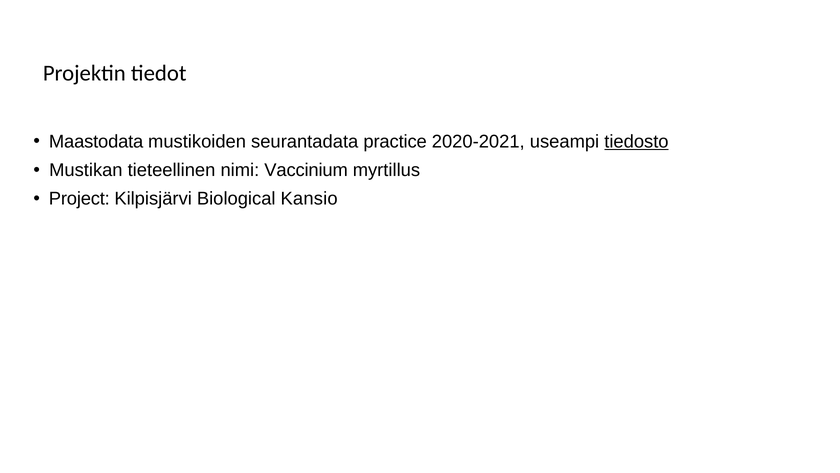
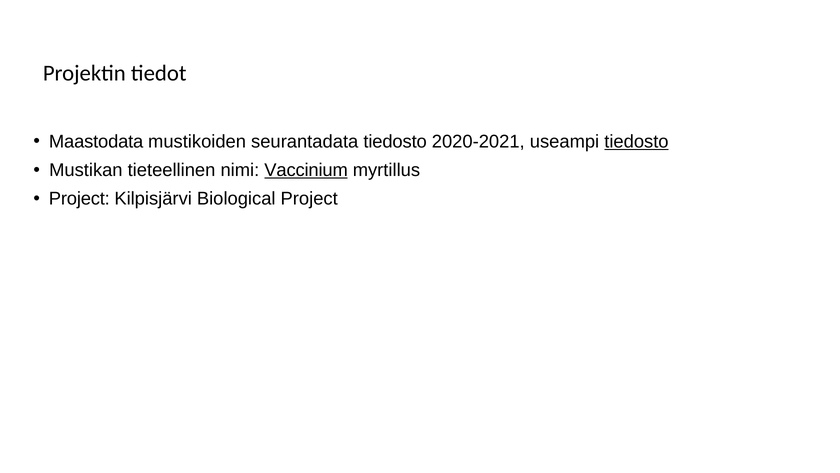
seurantadata practice: practice -> tiedosto
Vaccinium underline: none -> present
Biological Kansio: Kansio -> Project
